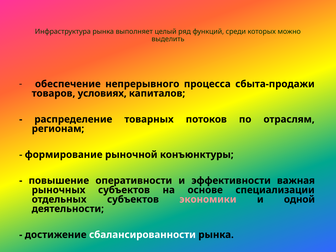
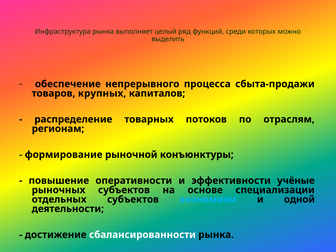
условиях: условиях -> крупных
важная: важная -> учёные
экономики colour: pink -> light blue
